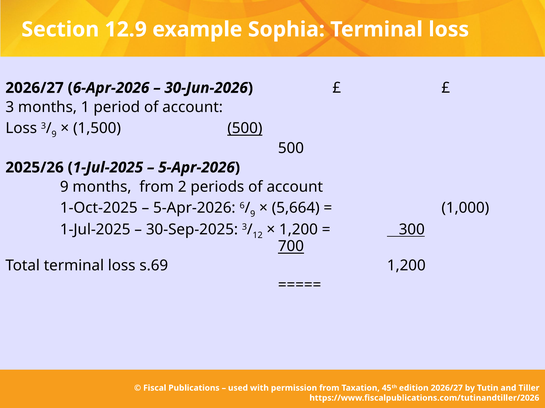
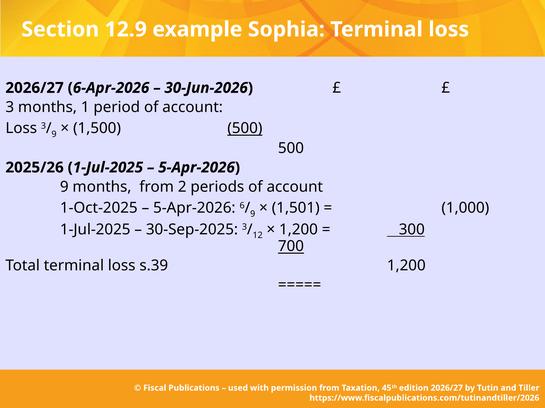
5,664: 5,664 -> 1,501
s.69: s.69 -> s.39
